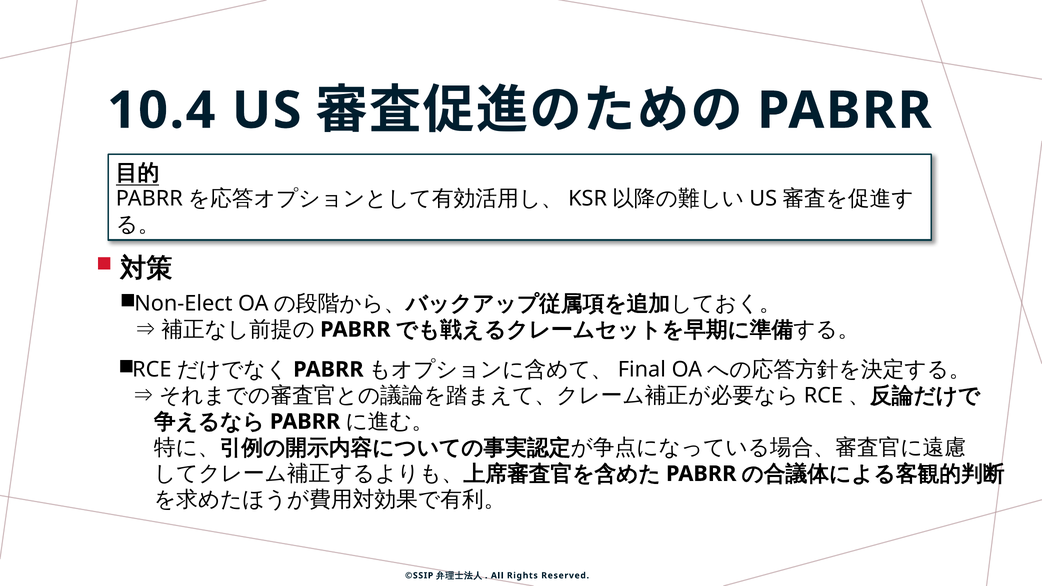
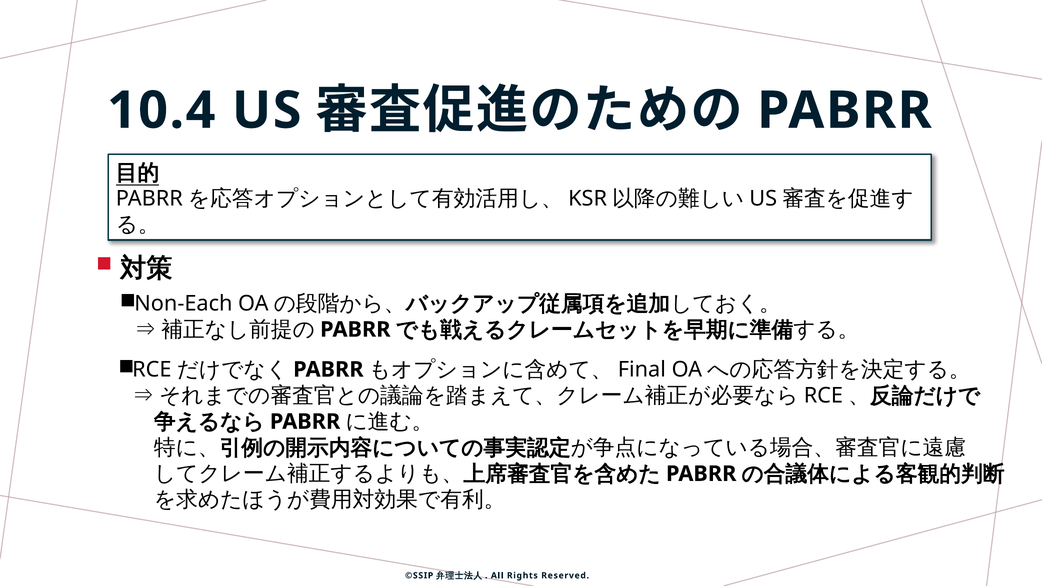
Non-Elect: Non-Elect -> Non-Each
